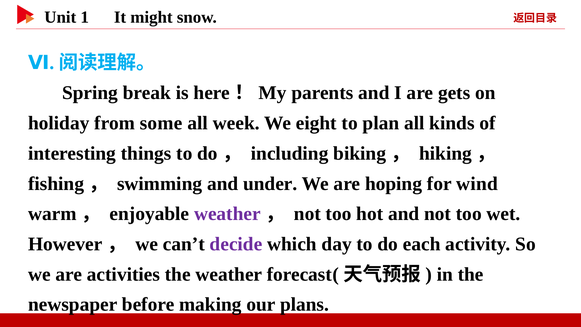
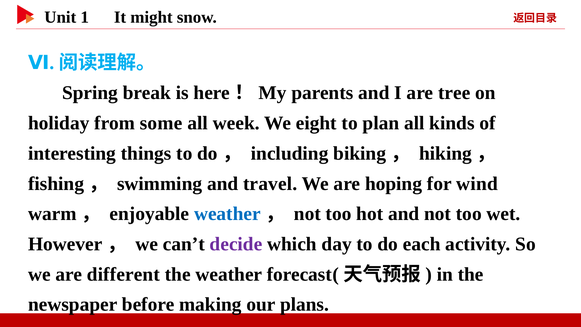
gets: gets -> tree
under: under -> travel
weather at (227, 214) colour: purple -> blue
activities: activities -> different
